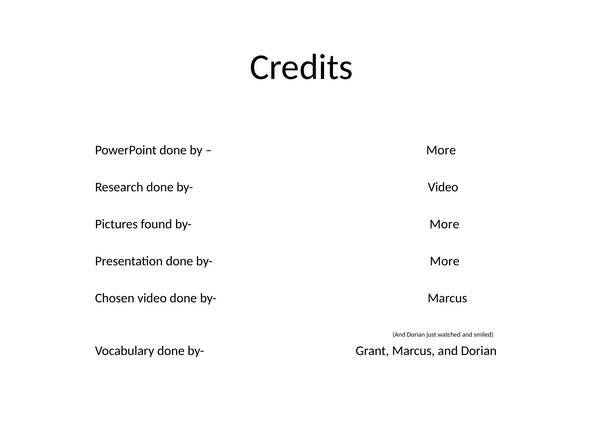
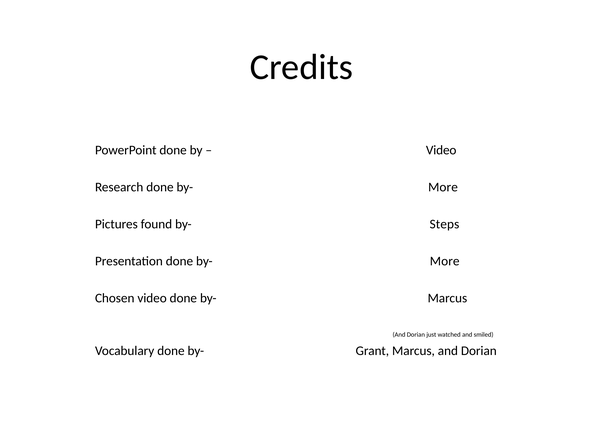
More at (441, 150): More -> Video
Research done by- Video: Video -> More
found by- More: More -> Steps
